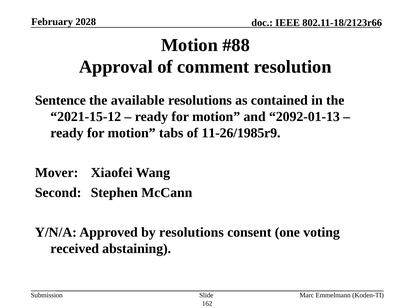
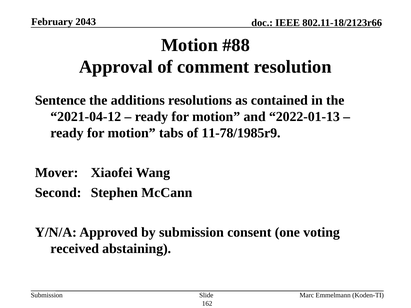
2028: 2028 -> 2043
available: available -> additions
2021-15-12: 2021-15-12 -> 2021-04-12
2092-01-13: 2092-01-13 -> 2022-01-13
11-26/1985r9: 11-26/1985r9 -> 11-78/1985r9
by resolutions: resolutions -> submission
